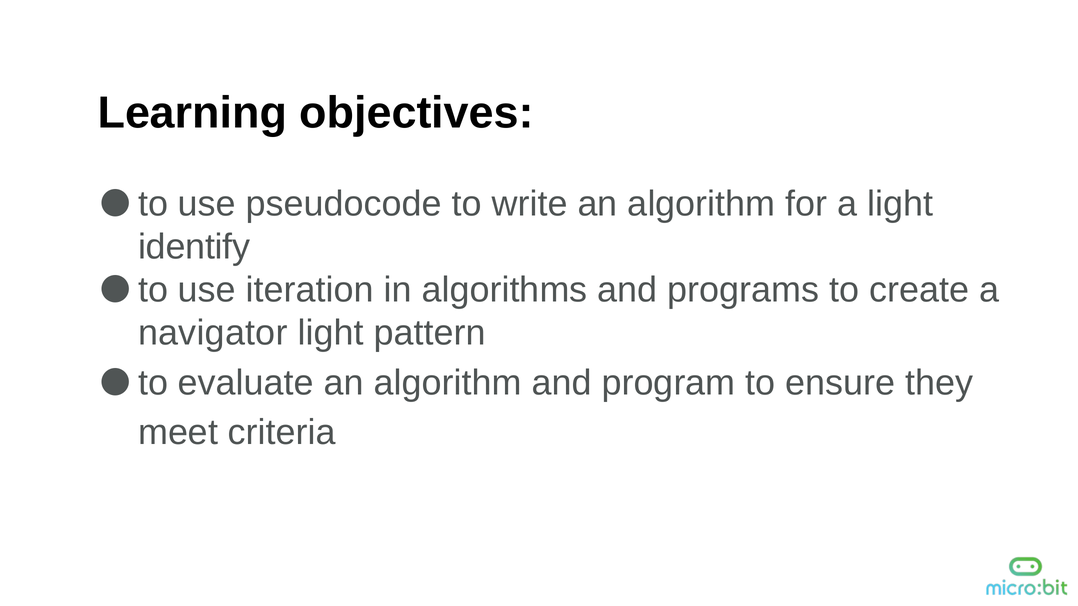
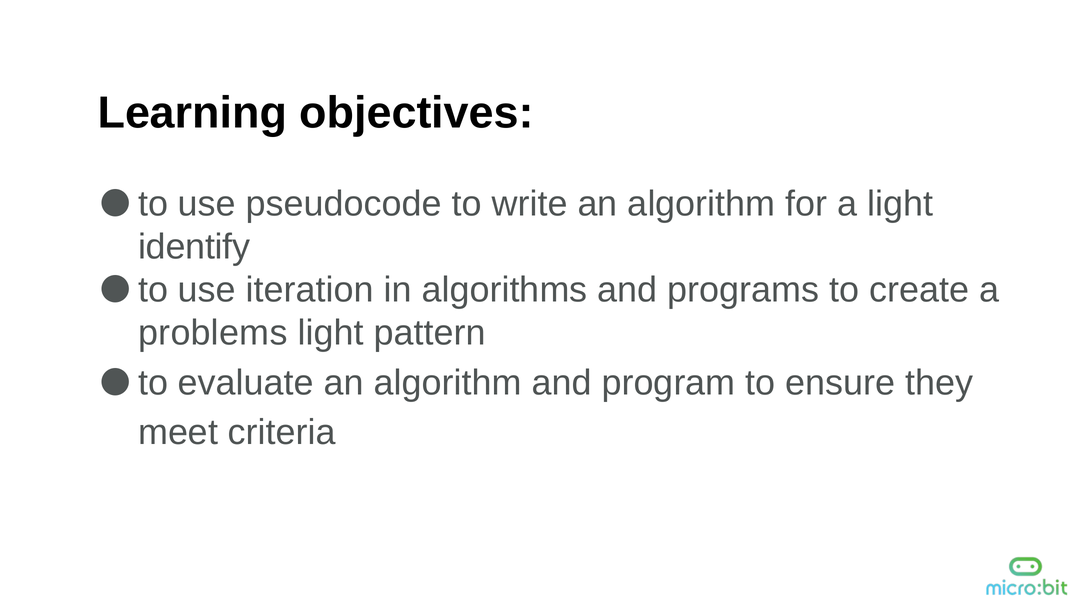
navigator: navigator -> problems
